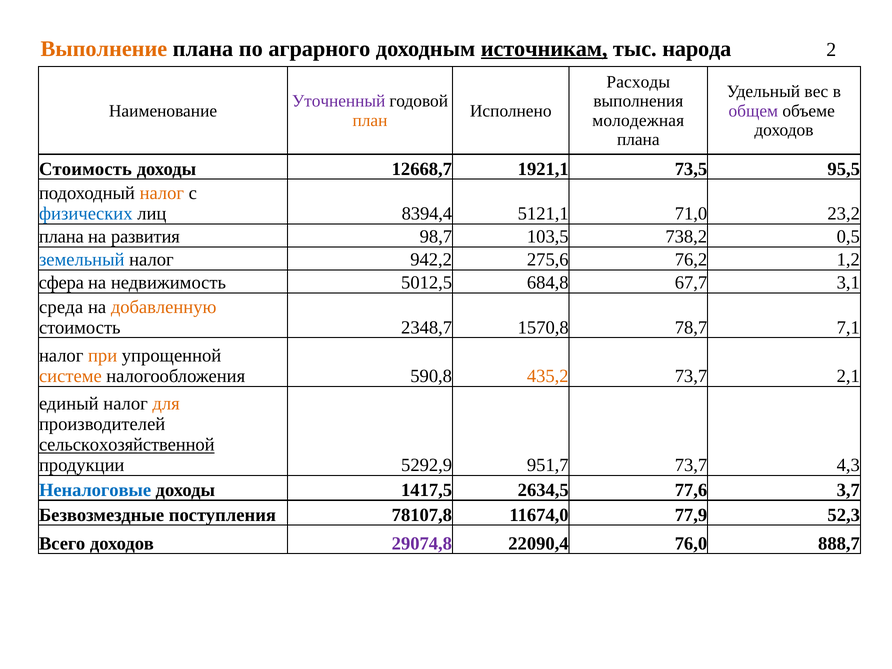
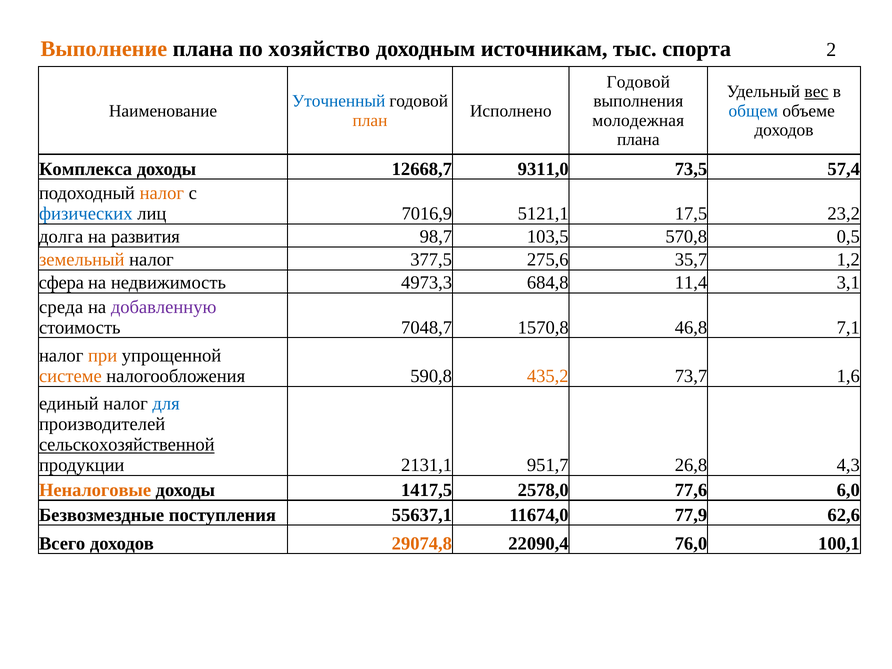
аграрного: аграрного -> хозяйство
источникам underline: present -> none
народа: народа -> спорта
Расходы at (638, 82): Расходы -> Годовой
вес underline: none -> present
Уточненный colour: purple -> blue
общем colour: purple -> blue
Стоимость at (85, 169): Стоимость -> Комплекса
1921,1: 1921,1 -> 9311,0
95,5: 95,5 -> 57,4
8394,4: 8394,4 -> 7016,9
71,0: 71,0 -> 17,5
плана at (61, 237): плана -> долга
738,2: 738,2 -> 570,8
земельный colour: blue -> orange
942,2: 942,2 -> 377,5
76,2: 76,2 -> 35,7
5012,5: 5012,5 -> 4973,3
67,7: 67,7 -> 11,4
добавленную colour: orange -> purple
2348,7: 2348,7 -> 7048,7
78,7: 78,7 -> 46,8
2,1: 2,1 -> 1,6
для colour: orange -> blue
5292,9: 5292,9 -> 2131,1
951,7 73,7: 73,7 -> 26,8
Неналоговые colour: blue -> orange
2634,5: 2634,5 -> 2578,0
3,7: 3,7 -> 6,0
78107,8: 78107,8 -> 55637,1
52,3: 52,3 -> 62,6
29074,8 colour: purple -> orange
888,7: 888,7 -> 100,1
